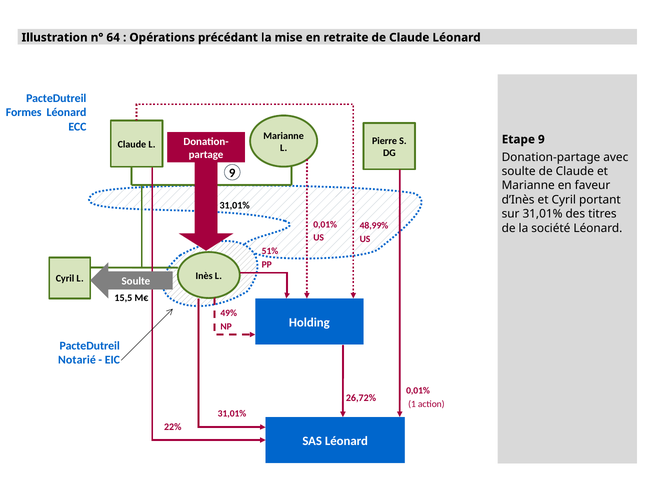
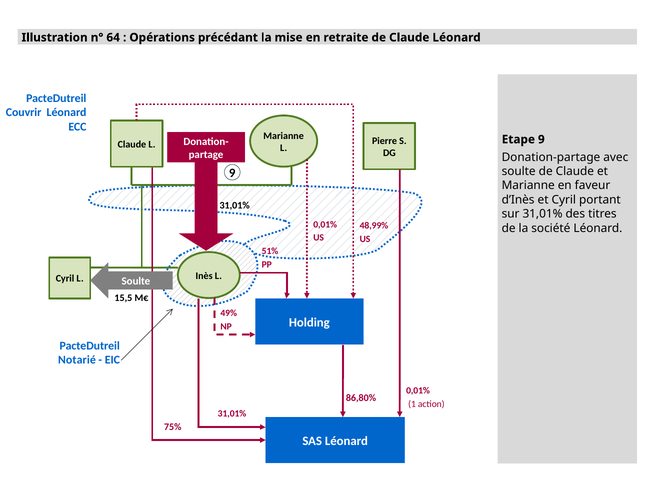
Formes: Formes -> Couvrir
26,72%: 26,72% -> 86,80%
22%: 22% -> 75%
